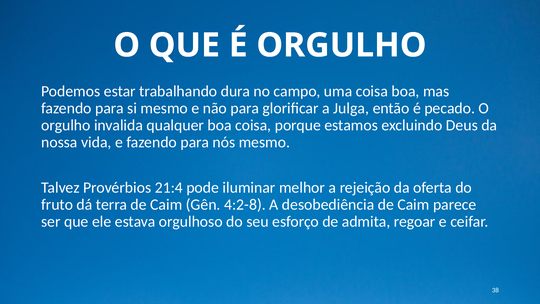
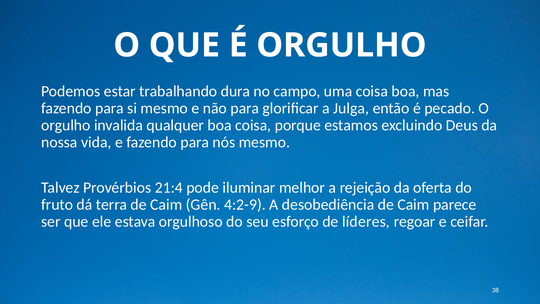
4:2-8: 4:2-8 -> 4:2-9
admita: admita -> líderes
